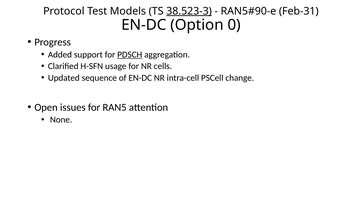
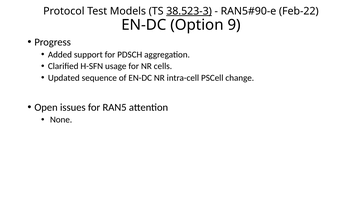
Feb-31: Feb-31 -> Feb-22
0: 0 -> 9
PDSCH underline: present -> none
